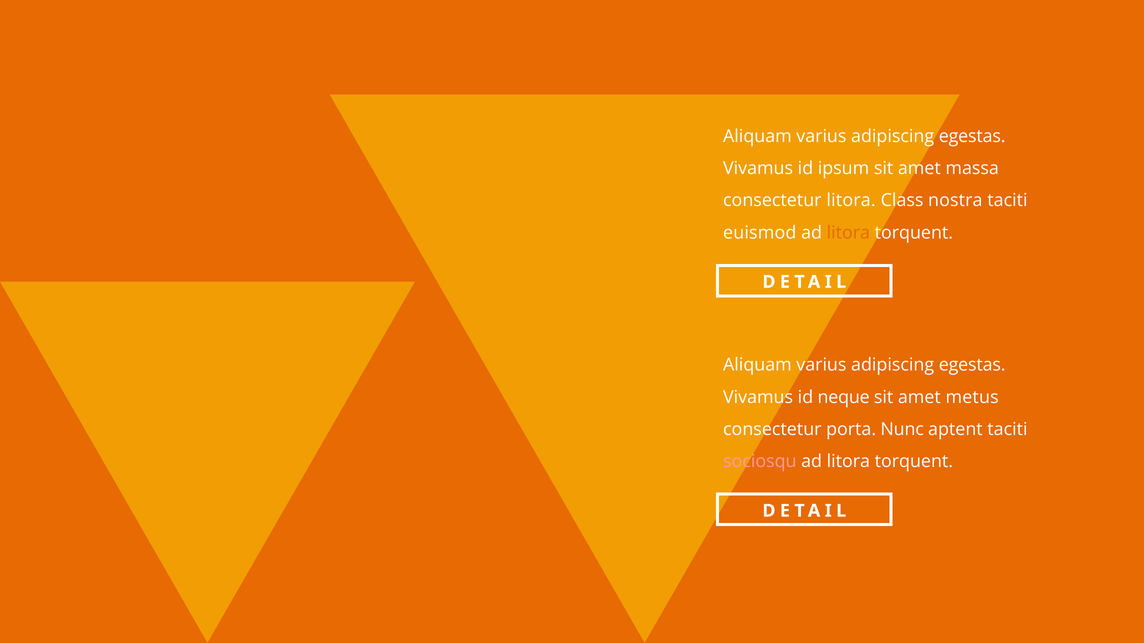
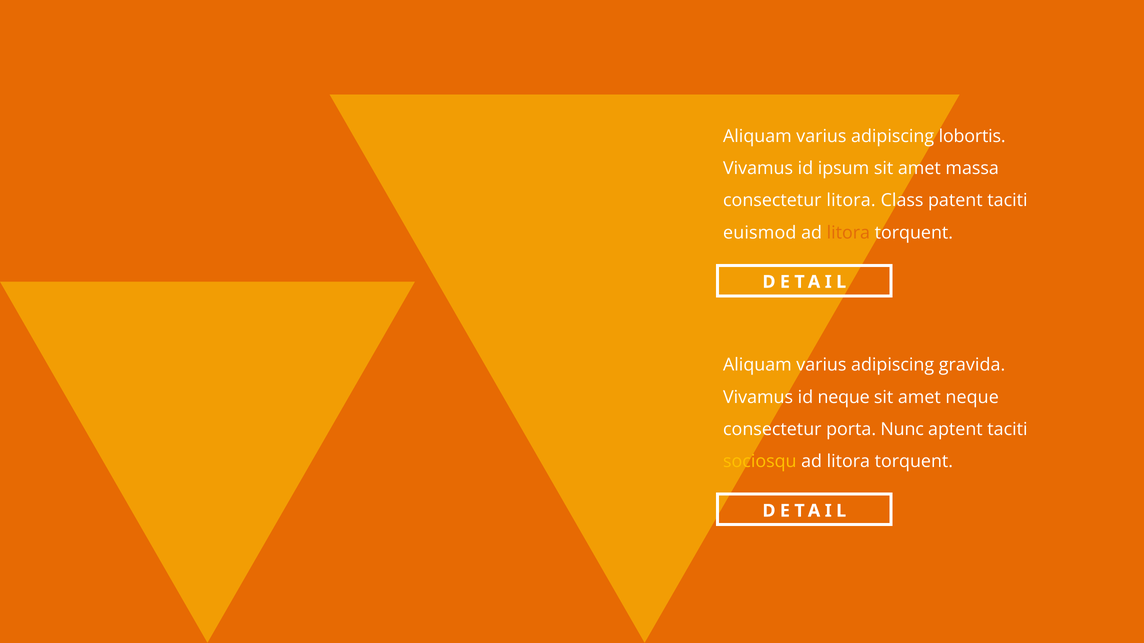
egestas at (972, 136): egestas -> lobortis
nostra: nostra -> patent
egestas at (972, 365): egestas -> gravida
amet metus: metus -> neque
sociosqu colour: pink -> yellow
